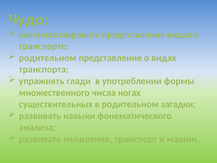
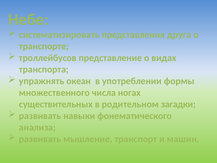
Чудо: Чудо -> Небе
представления видах: видах -> друга
родительном at (48, 58): родительном -> троллейбусов
глади: глади -> океан
